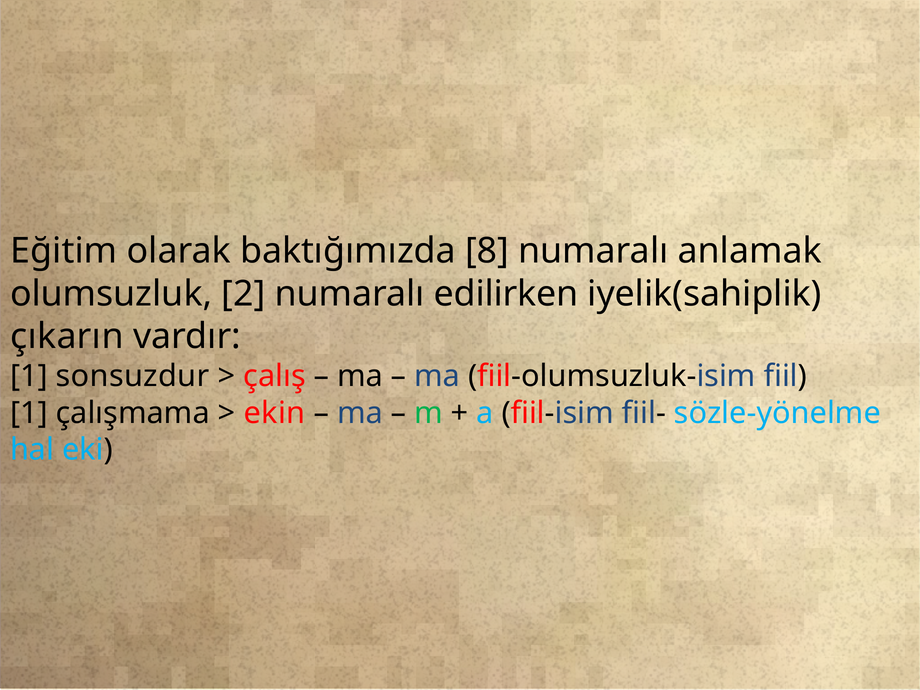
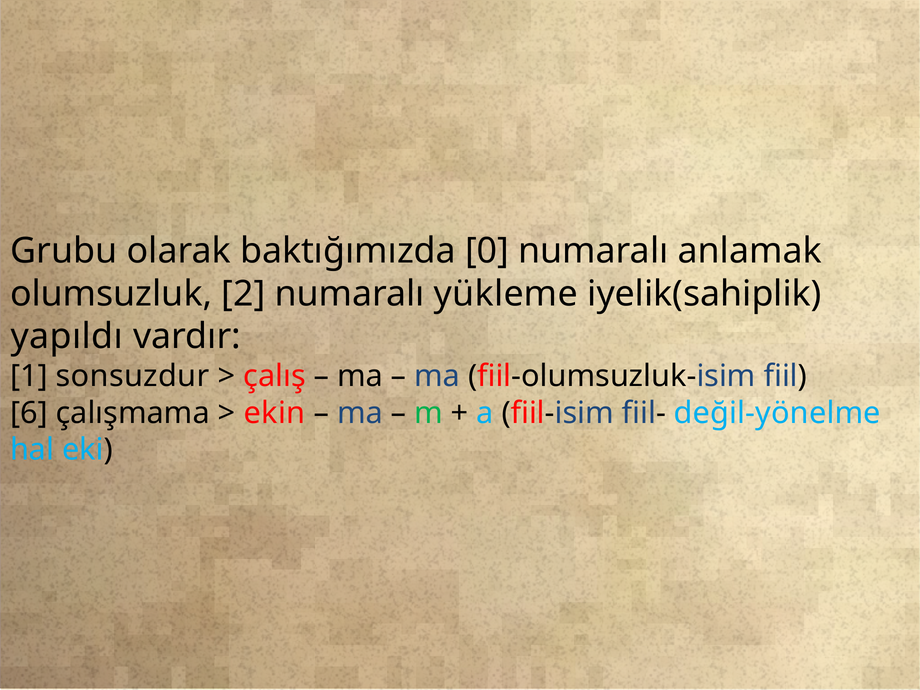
Eğitim: Eğitim -> Grubu
8: 8 -> 0
edilirken: edilirken -> yükleme
çıkarın: çıkarın -> yapıldı
1 at (29, 413): 1 -> 6
sözle-yönelme: sözle-yönelme -> değil-yönelme
